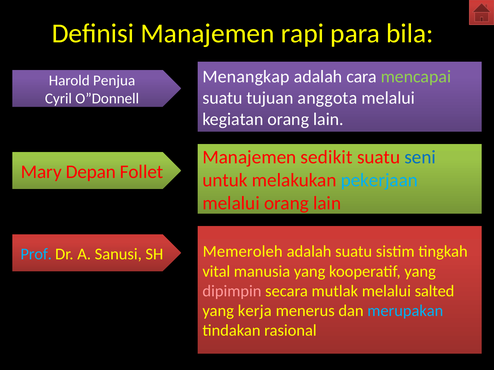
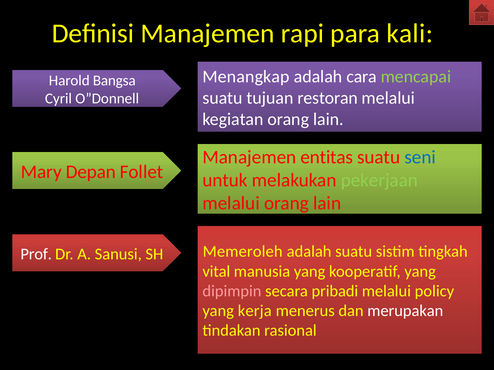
bila: bila -> kali
Penjua: Penjua -> Bangsa
anggota: anggota -> restoran
sedikit: sedikit -> entitas
pekerjaan colour: light blue -> light green
Prof colour: light blue -> white
mutlak: mutlak -> pribadi
salted: salted -> policy
merupakan colour: light blue -> white
